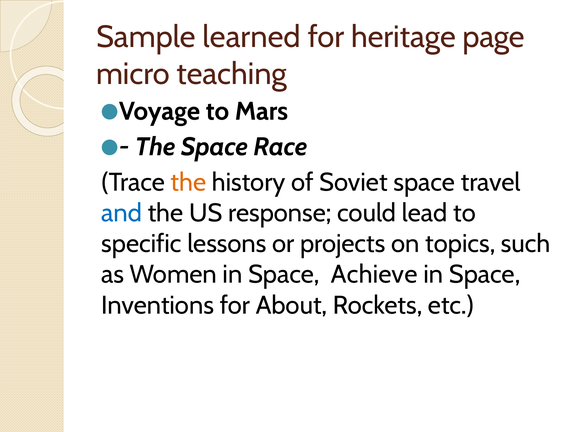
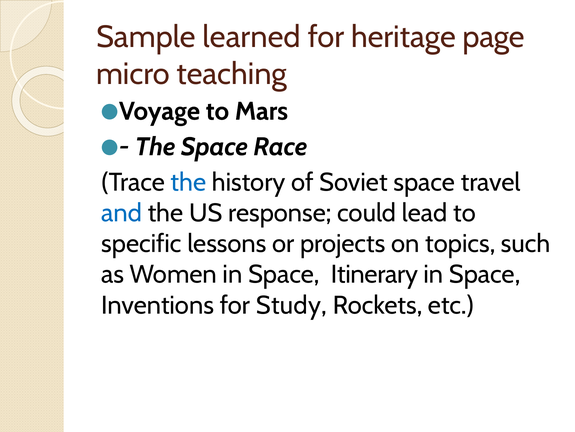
the at (188, 182) colour: orange -> blue
Achieve: Achieve -> Itinerary
About: About -> Study
